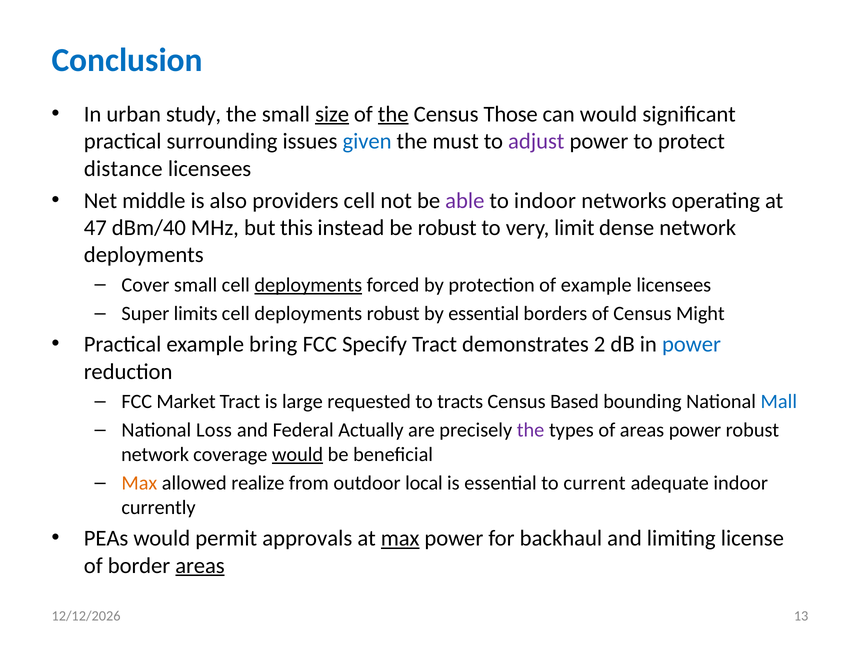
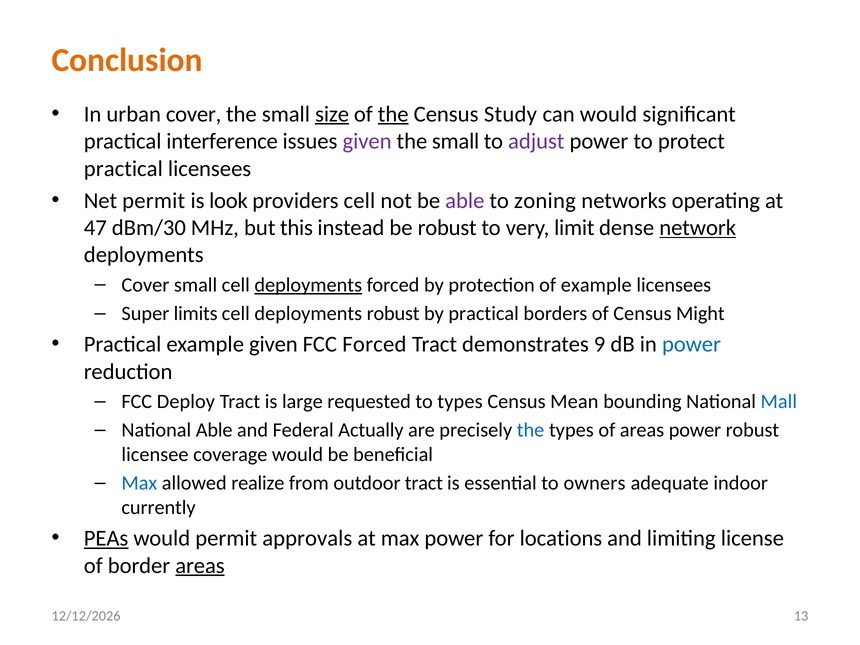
Conclusion colour: blue -> orange
urban study: study -> cover
Those: Those -> Study
surrounding: surrounding -> interference
given at (367, 141) colour: blue -> purple
must at (456, 141): must -> small
distance at (123, 169): distance -> practical
Net middle: middle -> permit
also: also -> look
to indoor: indoor -> zoning
dBm/40: dBm/40 -> dBm/30
network at (698, 228) underline: none -> present
by essential: essential -> practical
example bring: bring -> given
FCC Specify: Specify -> Forced
2: 2 -> 9
Market: Market -> Deploy
to tracts: tracts -> types
Based: Based -> Mean
National Loss: Loss -> Able
the at (531, 430) colour: purple -> blue
network at (155, 455): network -> licensee
would at (298, 455) underline: present -> none
Max at (139, 483) colour: orange -> blue
outdoor local: local -> tract
current: current -> owners
PEAs underline: none -> present
max at (400, 538) underline: present -> none
backhaul: backhaul -> locations
